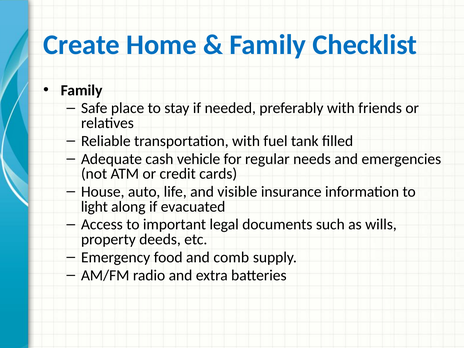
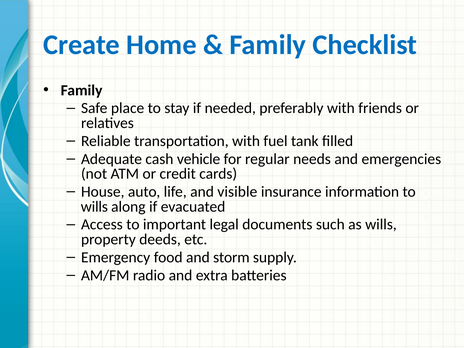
light at (94, 207): light -> wills
comb: comb -> storm
